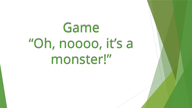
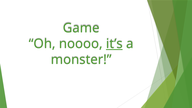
it’s underline: none -> present
